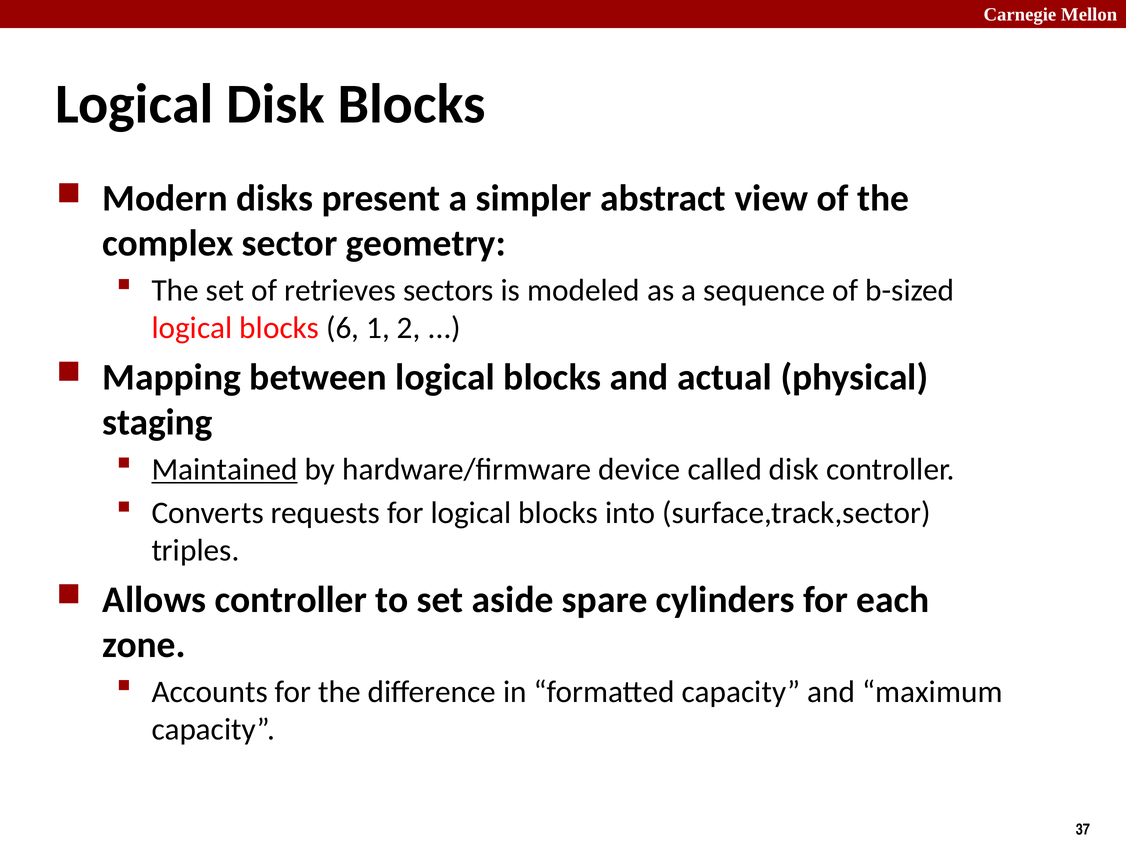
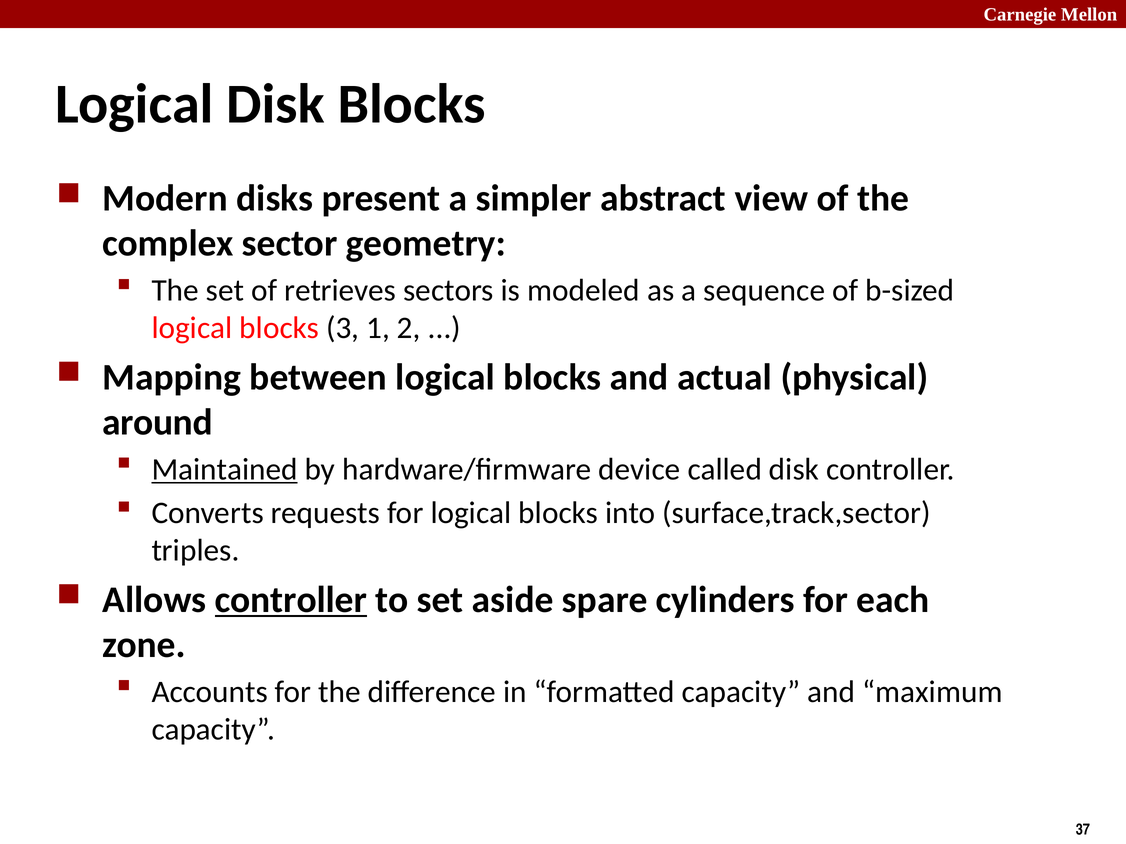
6: 6 -> 3
staging: staging -> around
controller at (291, 600) underline: none -> present
